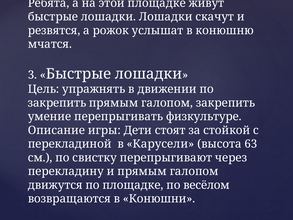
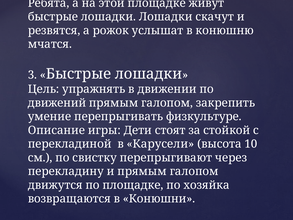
закрепить at (57, 103): закрепить -> движений
63: 63 -> 10
весёлом: весёлом -> хозяйка
